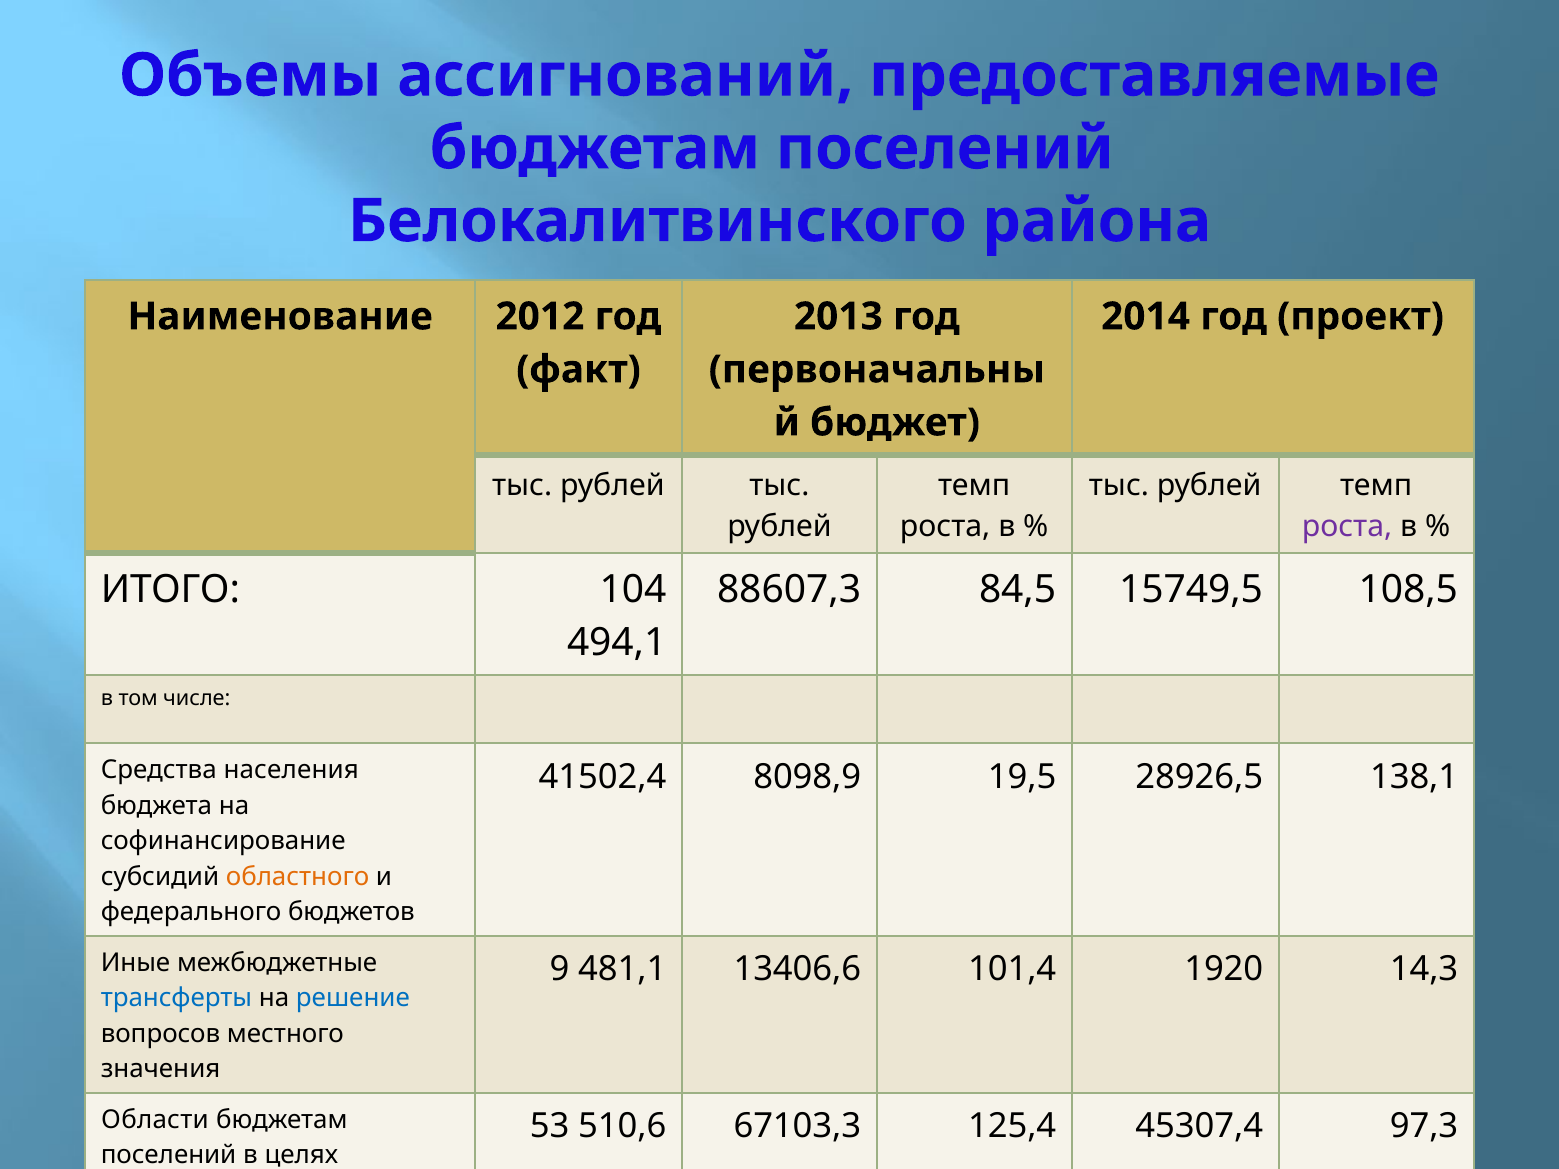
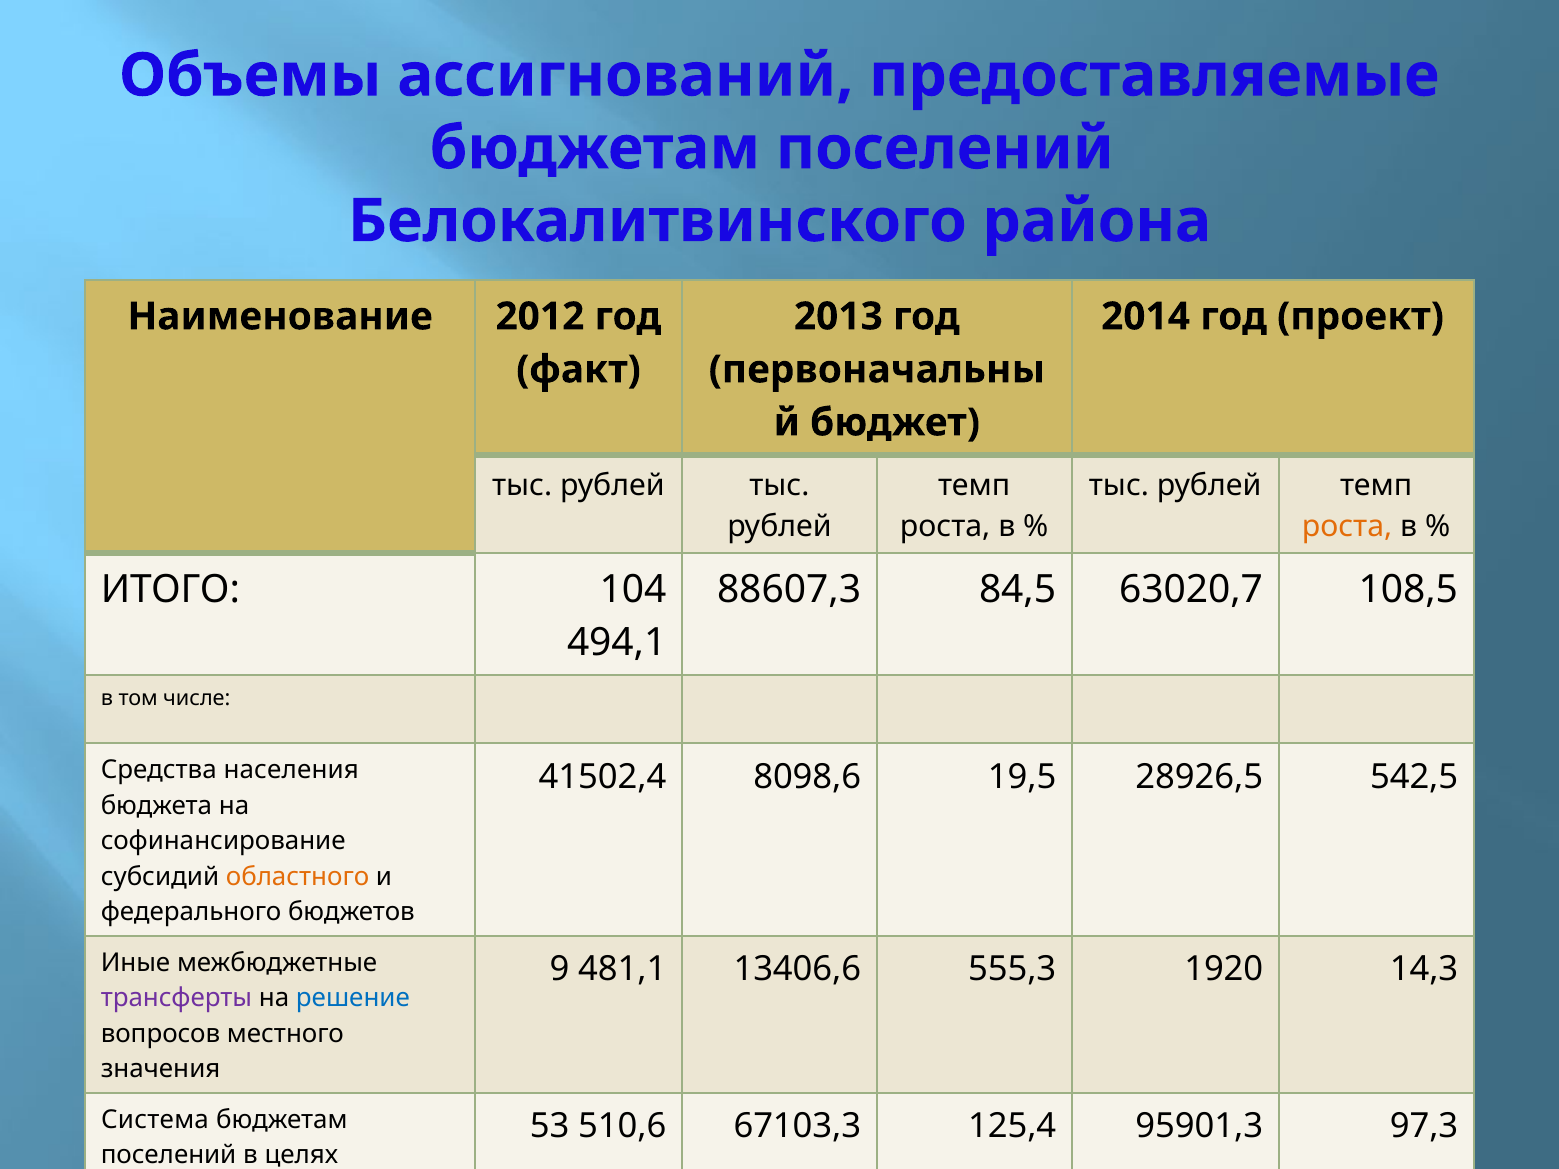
роста at (1347, 526) colour: purple -> orange
15749,5: 15749,5 -> 63020,7
8098,9: 8098,9 -> 8098,6
138,1: 138,1 -> 542,5
101,4: 101,4 -> 555,3
трансферты colour: blue -> purple
Области: Области -> Система
45307,4: 45307,4 -> 95901,3
